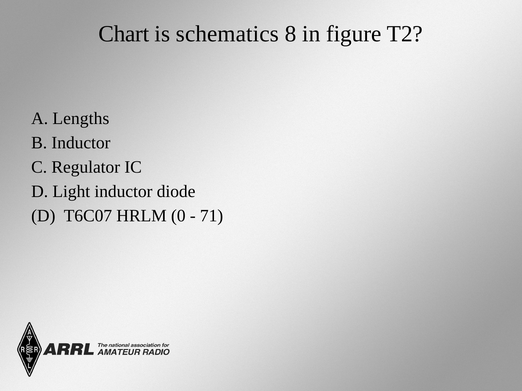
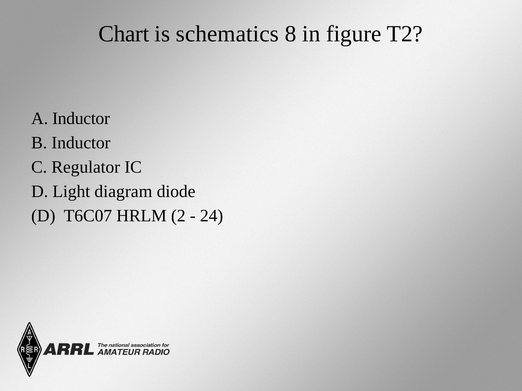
A Lengths: Lengths -> Inductor
Light inductor: inductor -> diagram
0: 0 -> 2
71: 71 -> 24
